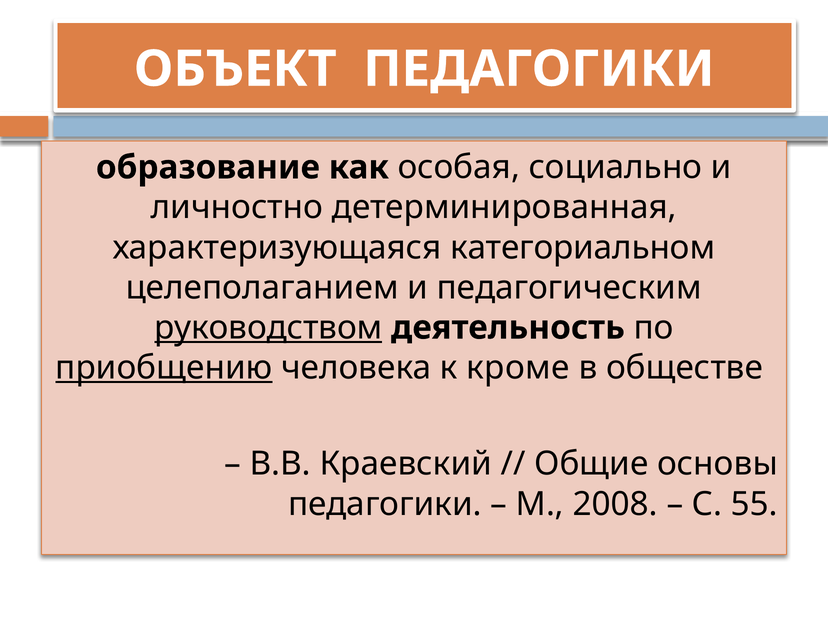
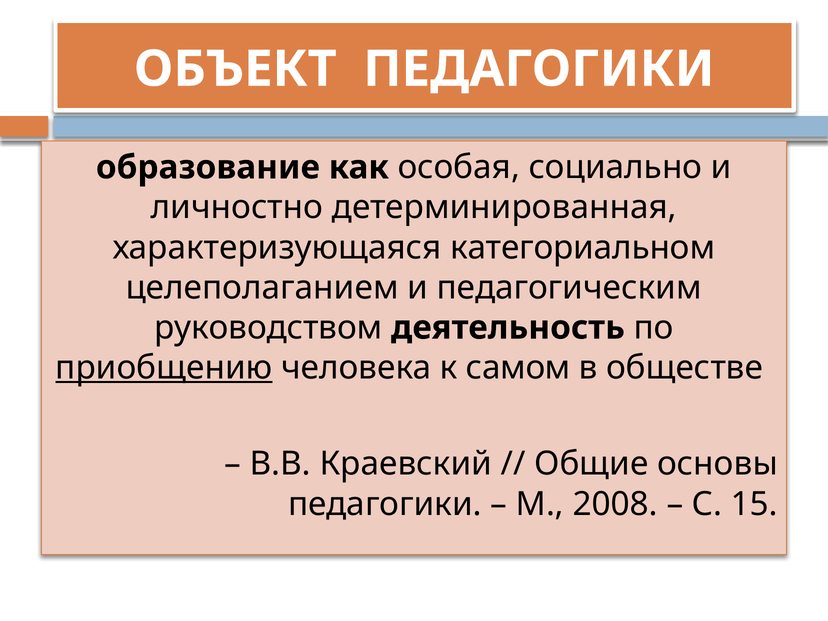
руководством underline: present -> none
кроме: кроме -> самом
55: 55 -> 15
